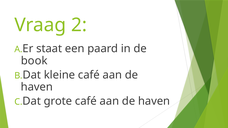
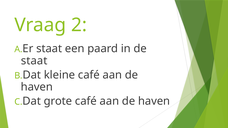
book at (34, 61): book -> staat
